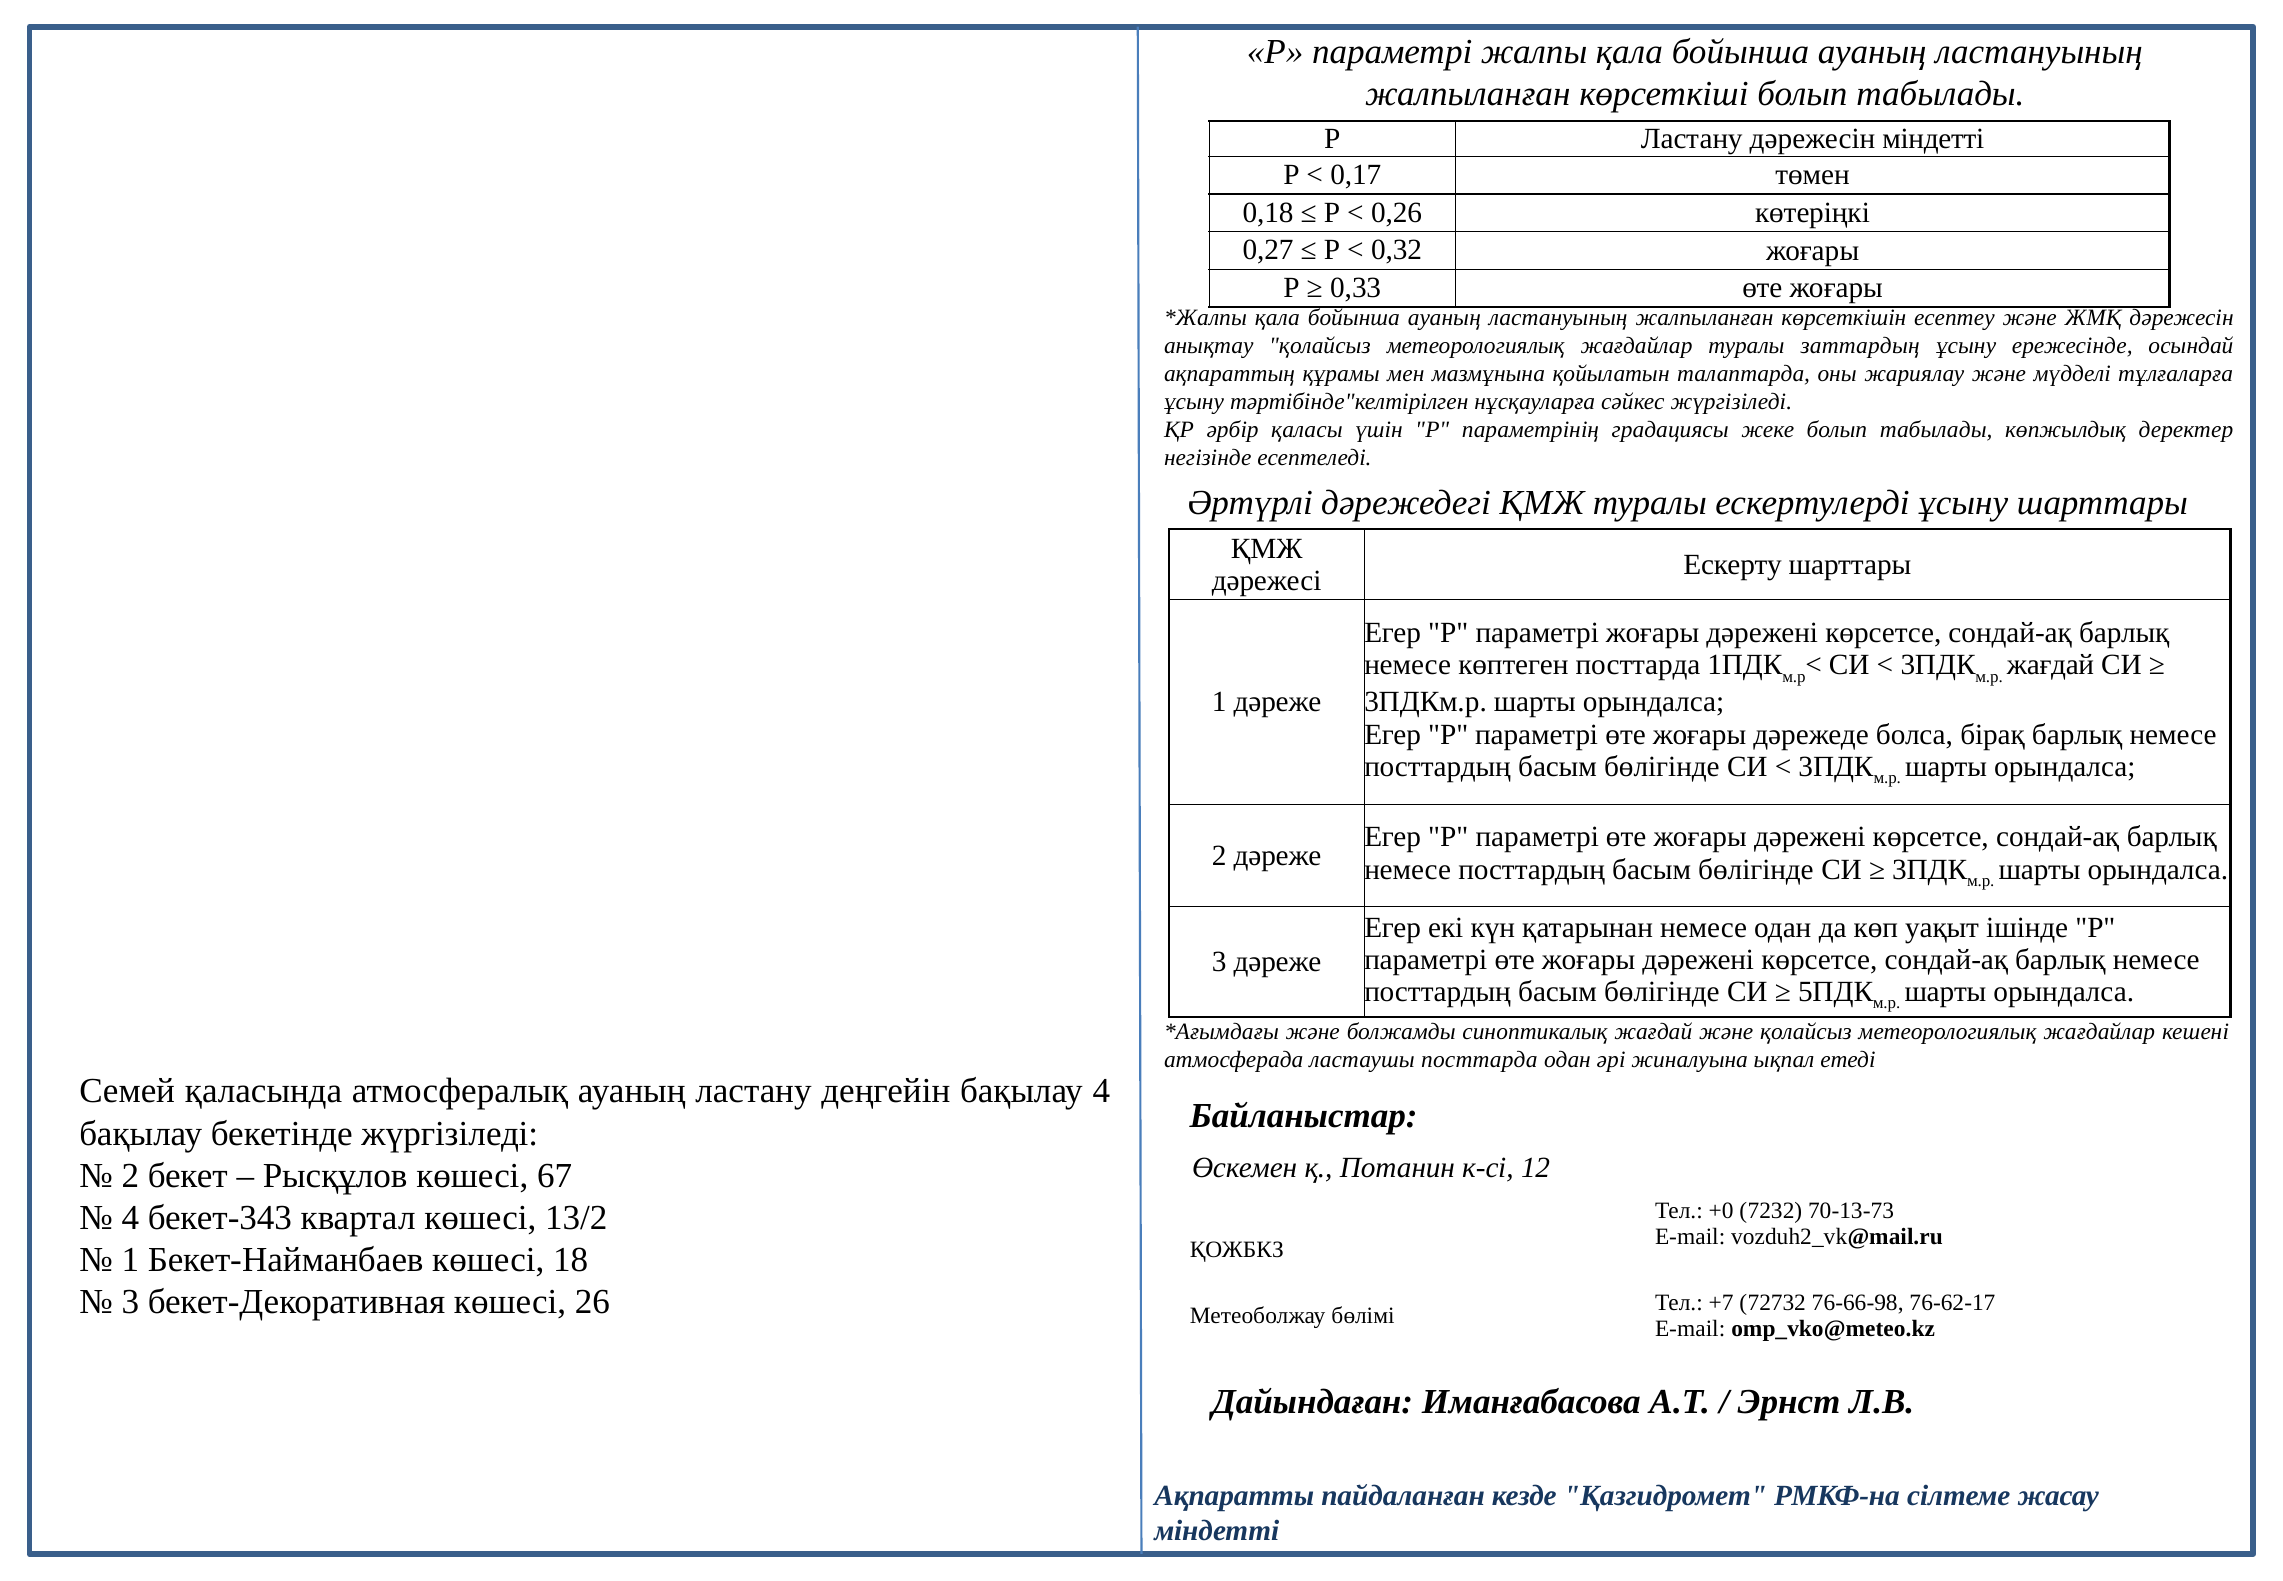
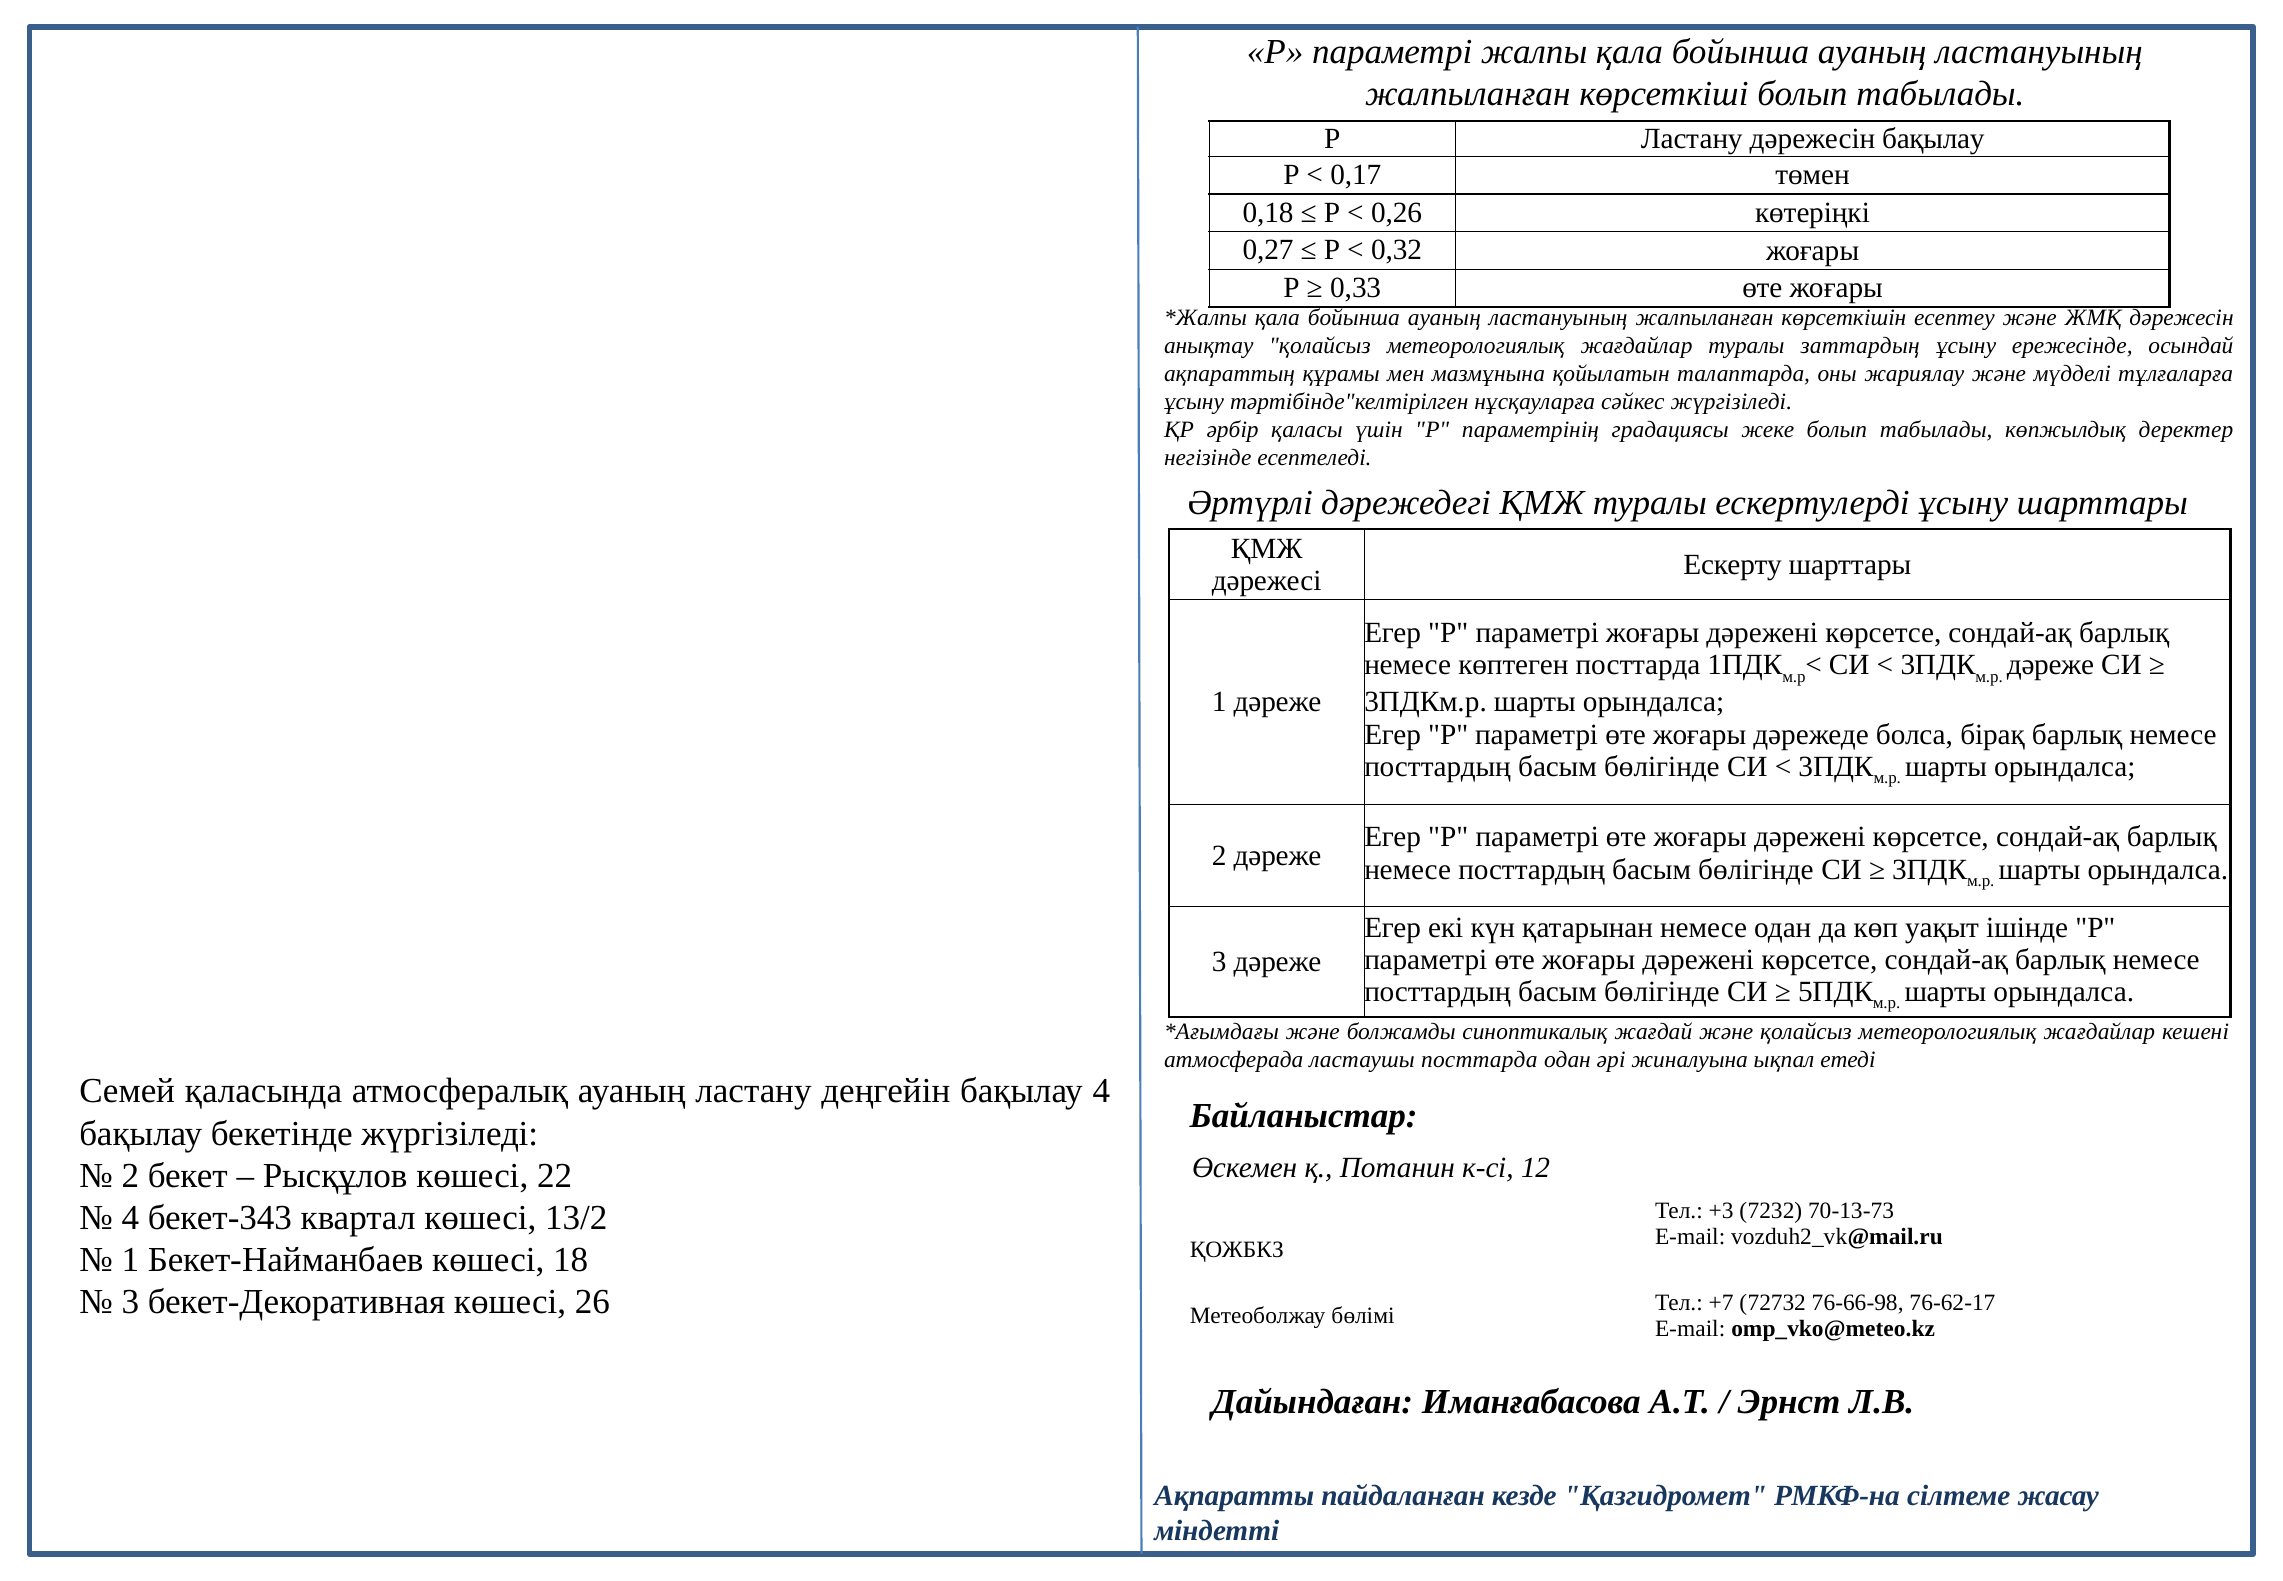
дәрежесін міндетті: міндетті -> бақылау
жағдай at (2051, 665): жағдай -> дәреже
67: 67 -> 22
+0: +0 -> +3
